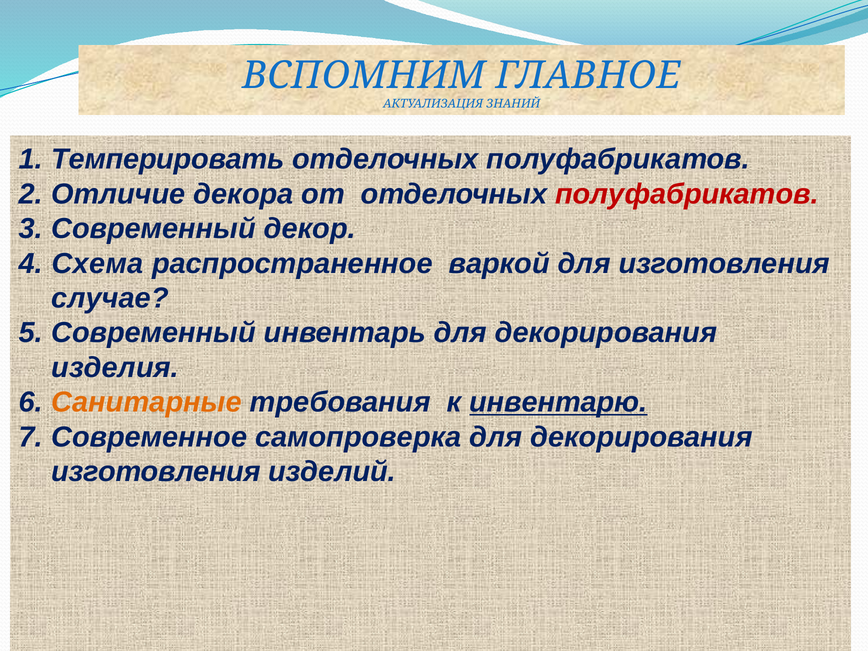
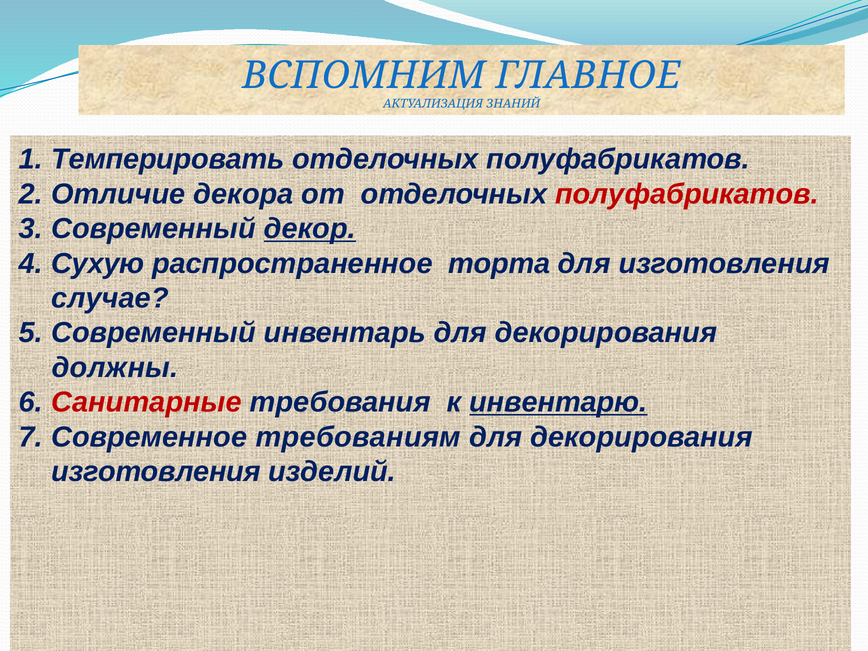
декор underline: none -> present
Схема: Схема -> Сухую
варкой: варкой -> торта
изделия: изделия -> должны
Санитарные colour: orange -> red
самопроверка: самопроверка -> требованиям
